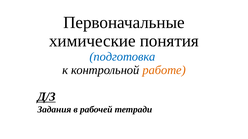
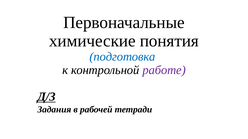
работе colour: orange -> purple
